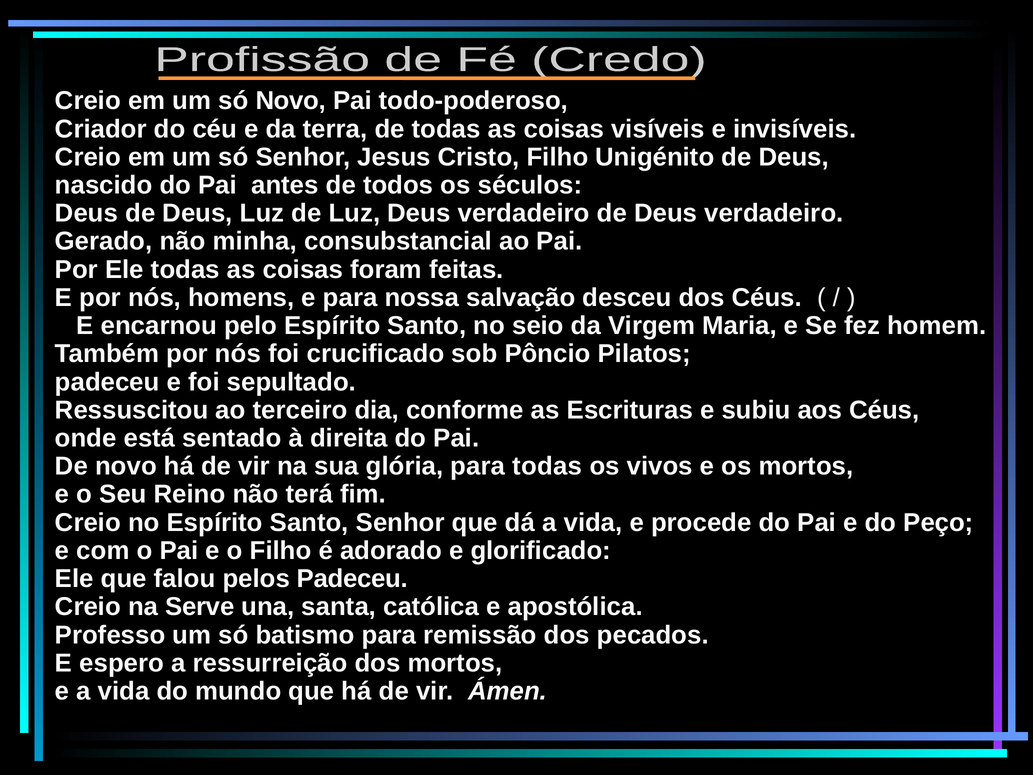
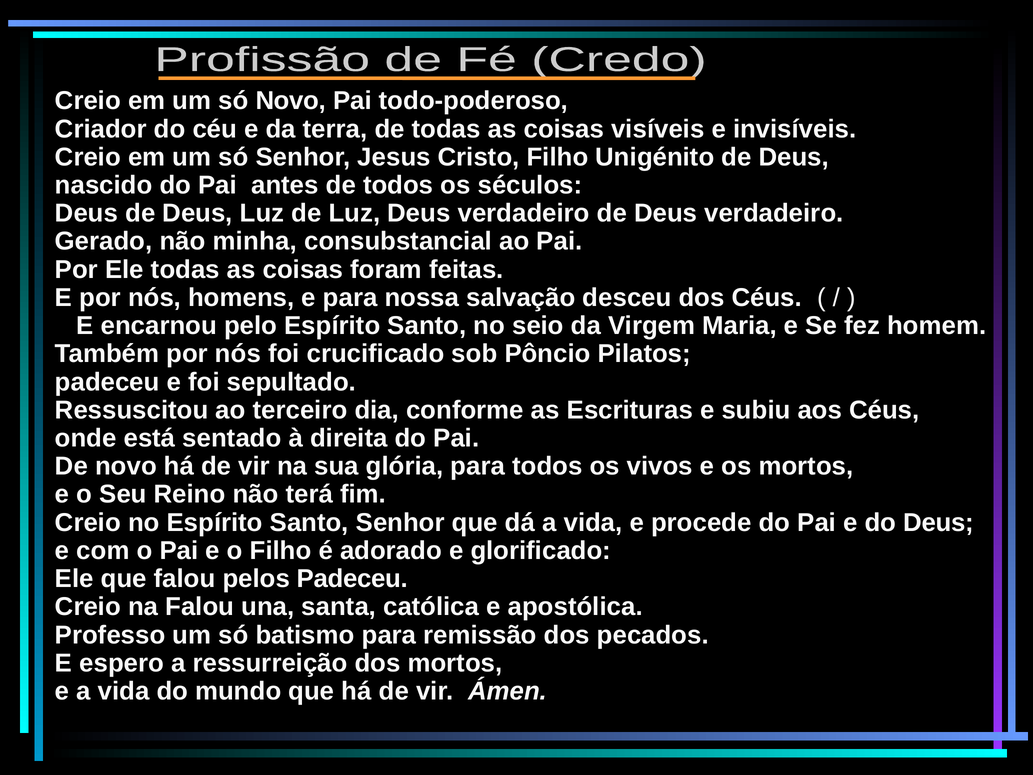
para todas: todas -> todos
do Peço: Peço -> Deus
na Serve: Serve -> Falou
